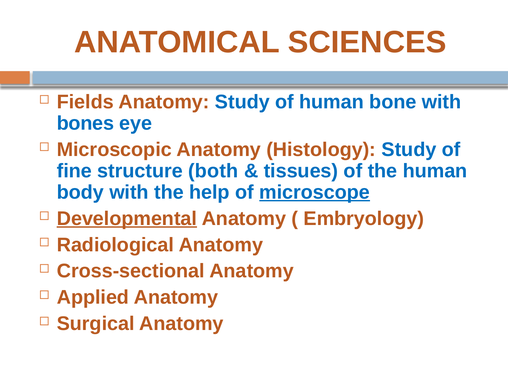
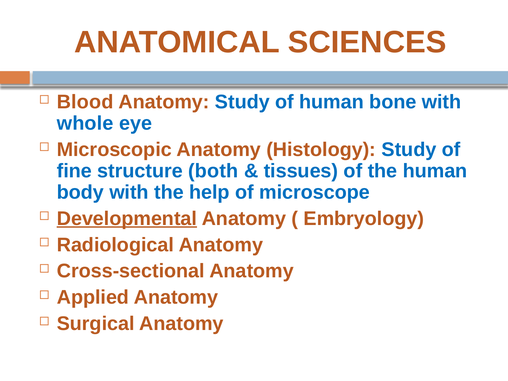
Fields: Fields -> Blood
bones: bones -> whole
microscope underline: present -> none
